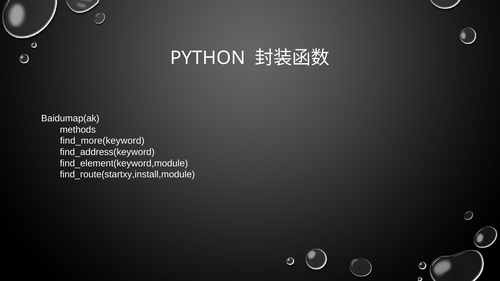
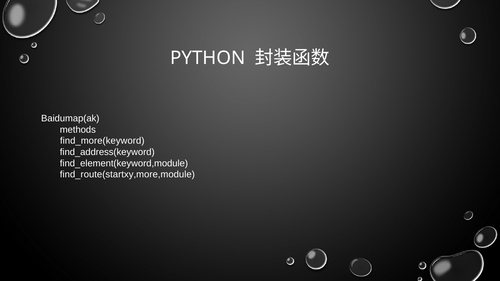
find_route(startxy,install,module: find_route(startxy,install,module -> find_route(startxy,more,module
